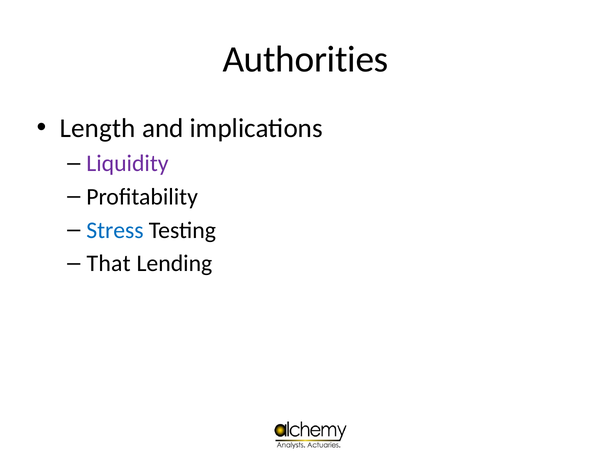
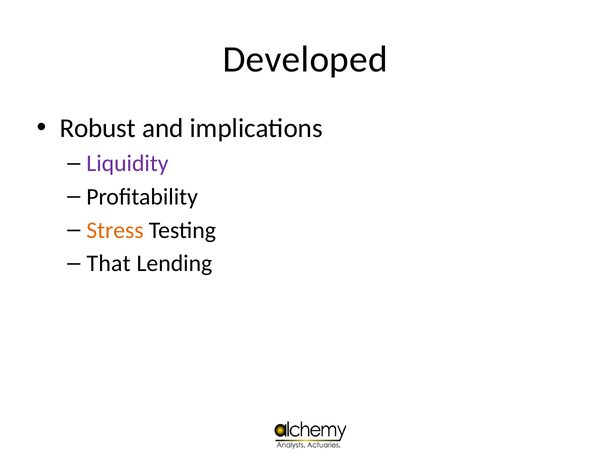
Authorities: Authorities -> Developed
Length: Length -> Robust
Stress colour: blue -> orange
